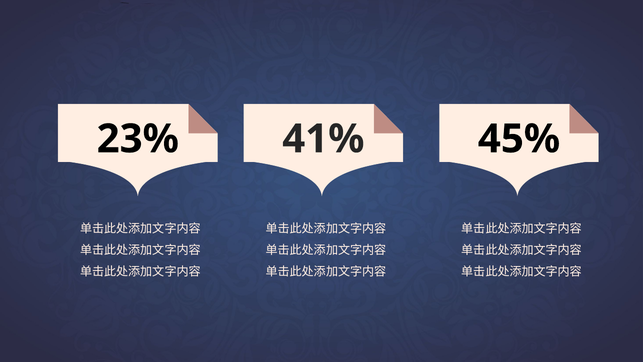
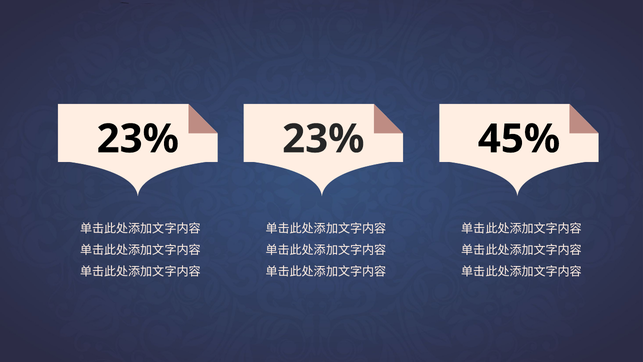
23% 41%: 41% -> 23%
